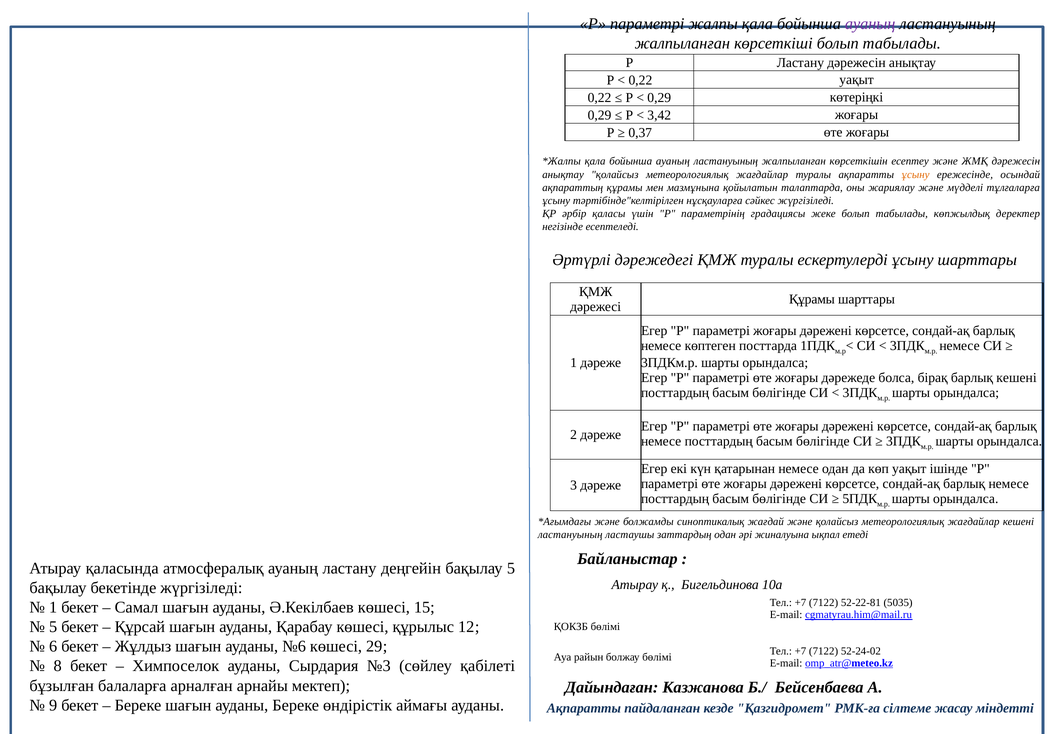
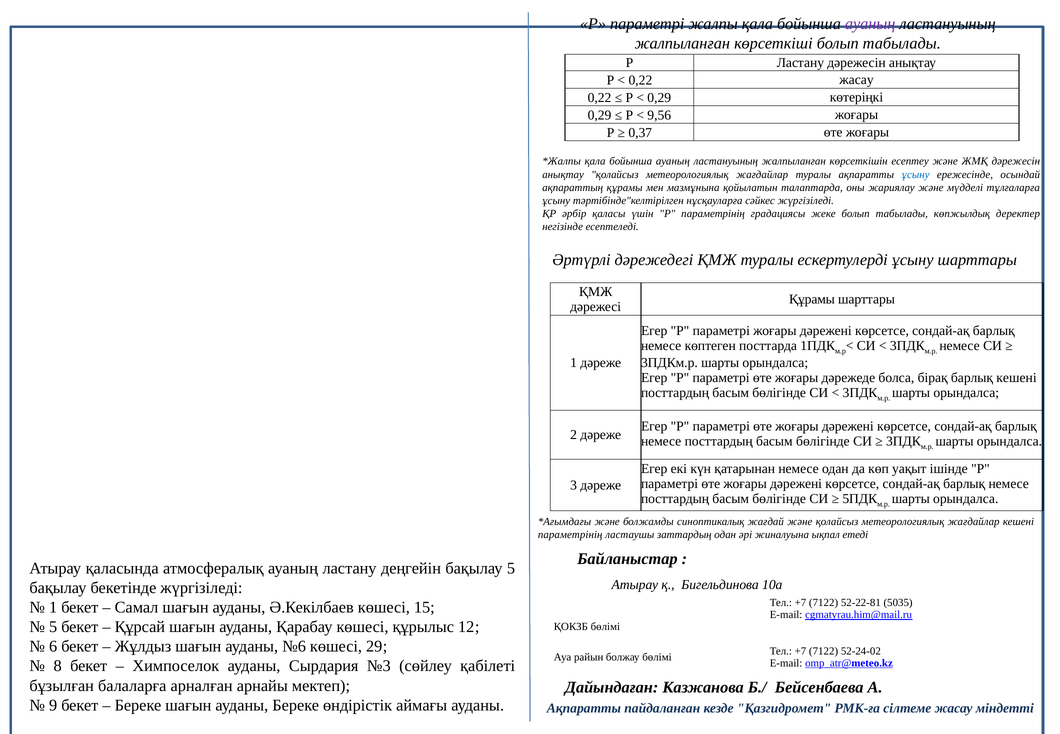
0,22 уақыт: уақыт -> жасау
3,42: 3,42 -> 9,56
ұсыну at (916, 174) colour: orange -> blue
ластануының at (570, 535): ластануының -> параметрінің
